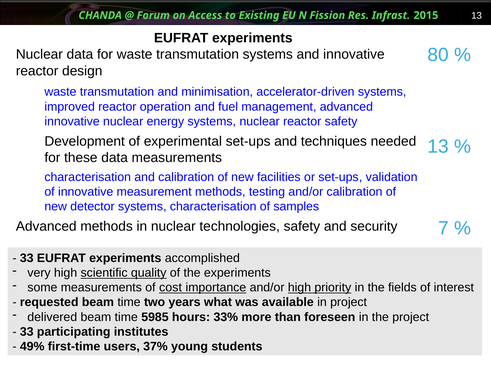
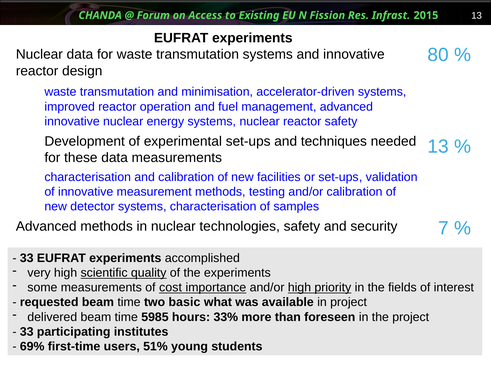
years: years -> basic
49%: 49% -> 69%
37%: 37% -> 51%
